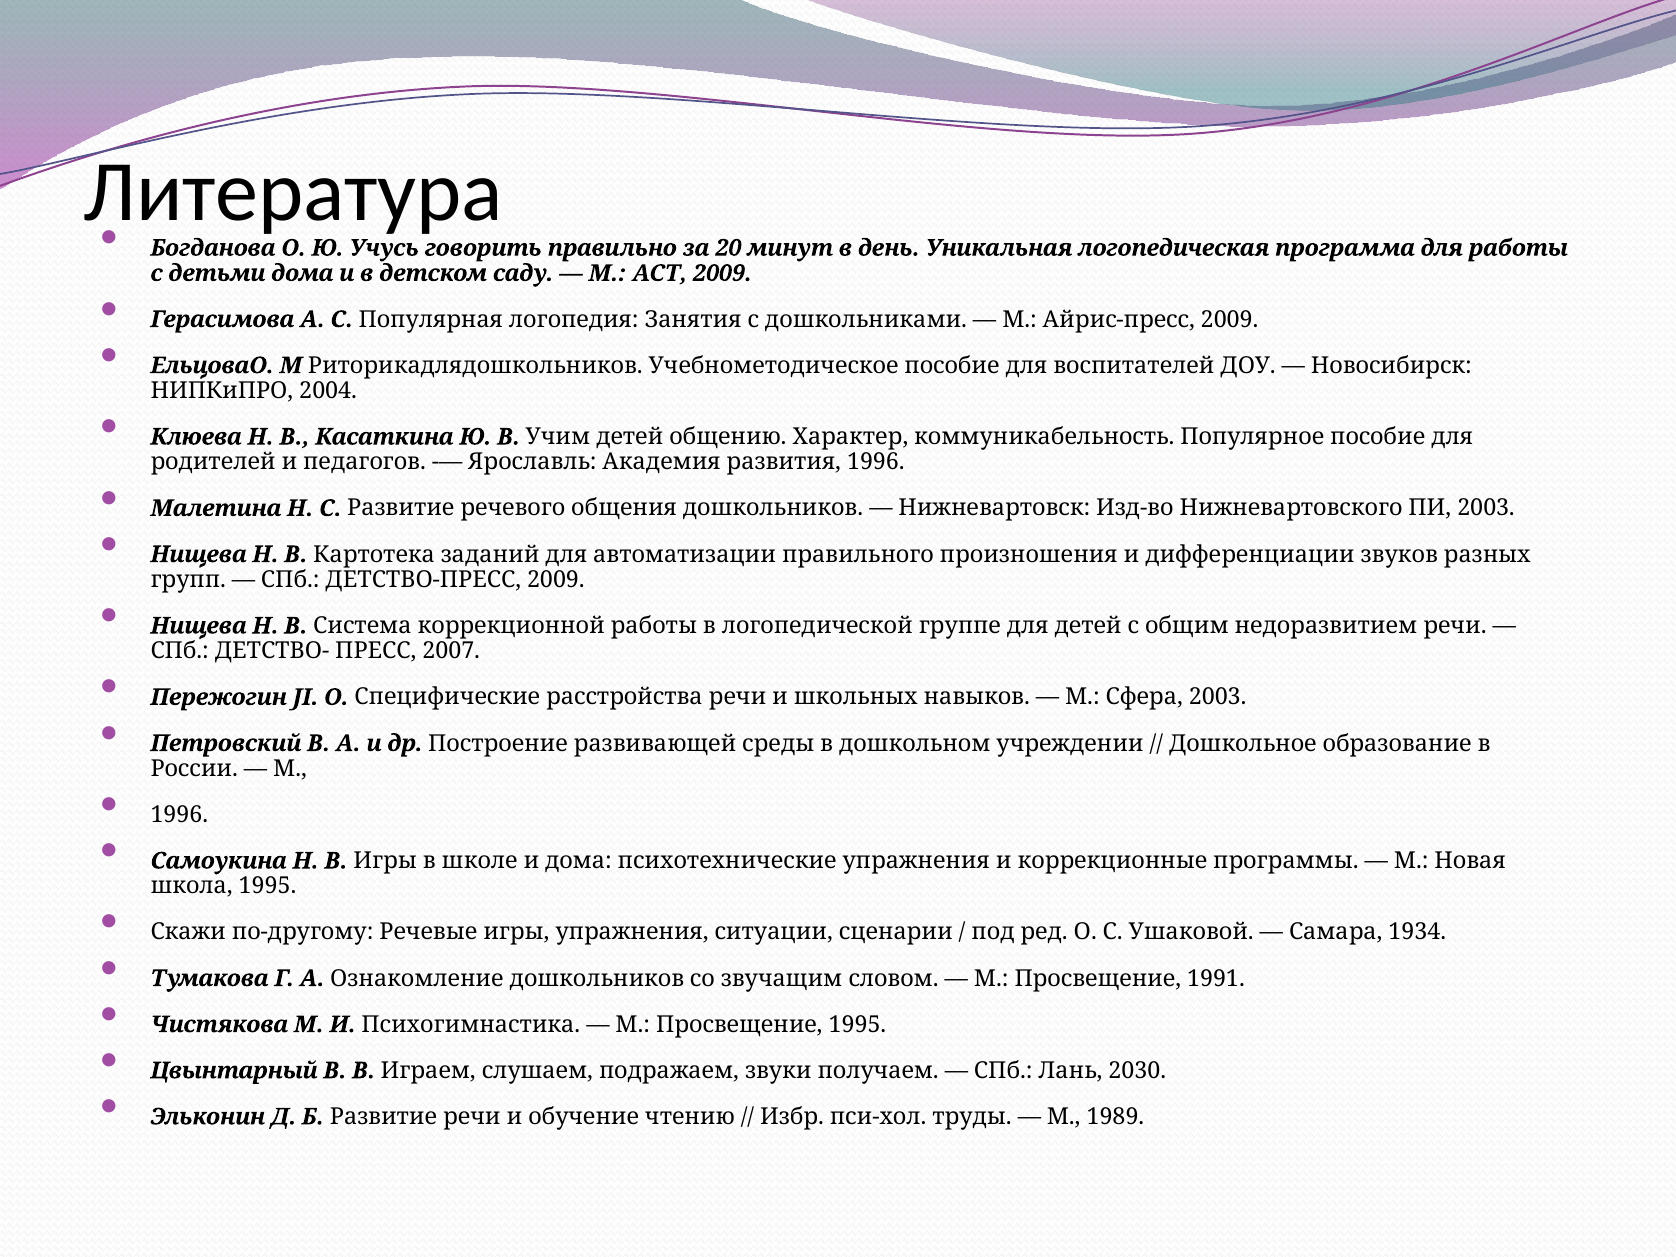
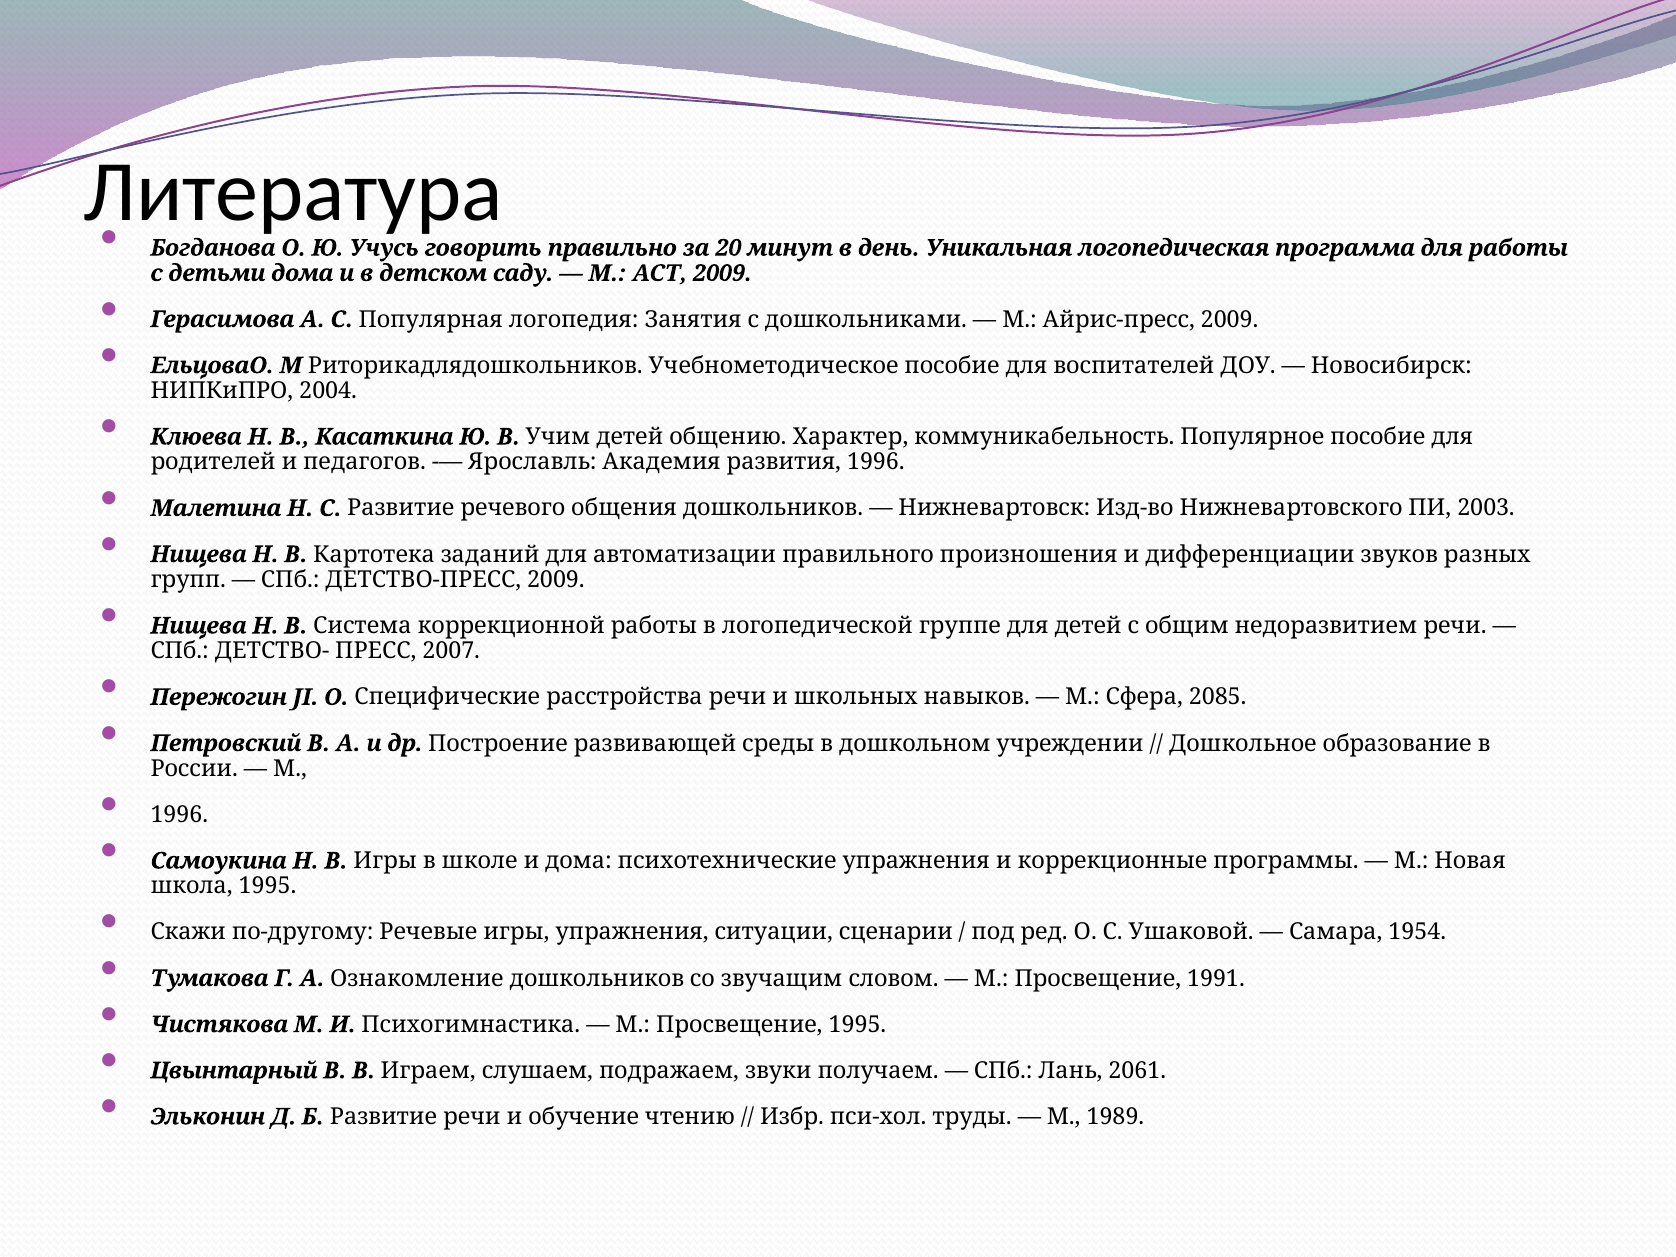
Сфера 2003: 2003 -> 2085
1934: 1934 -> 1954
2030: 2030 -> 2061
